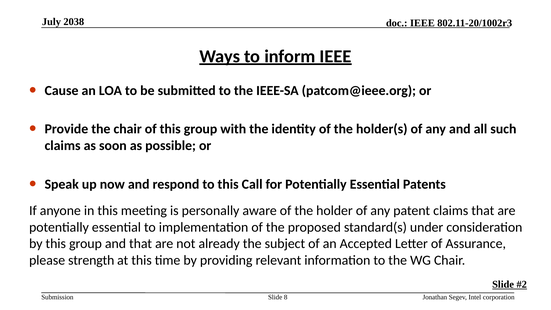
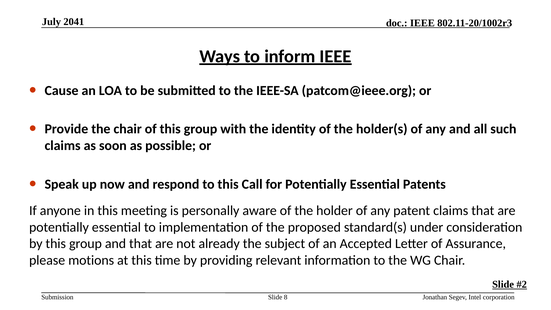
2038: 2038 -> 2041
strength: strength -> motions
